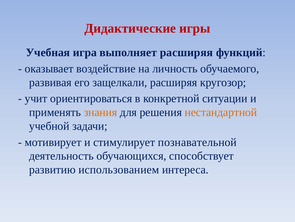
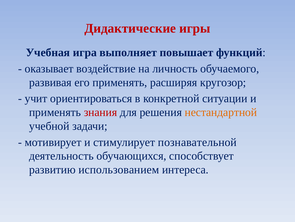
выполняет расширяя: расширяя -> повышает
его защелкали: защелкали -> применять
знания colour: orange -> red
